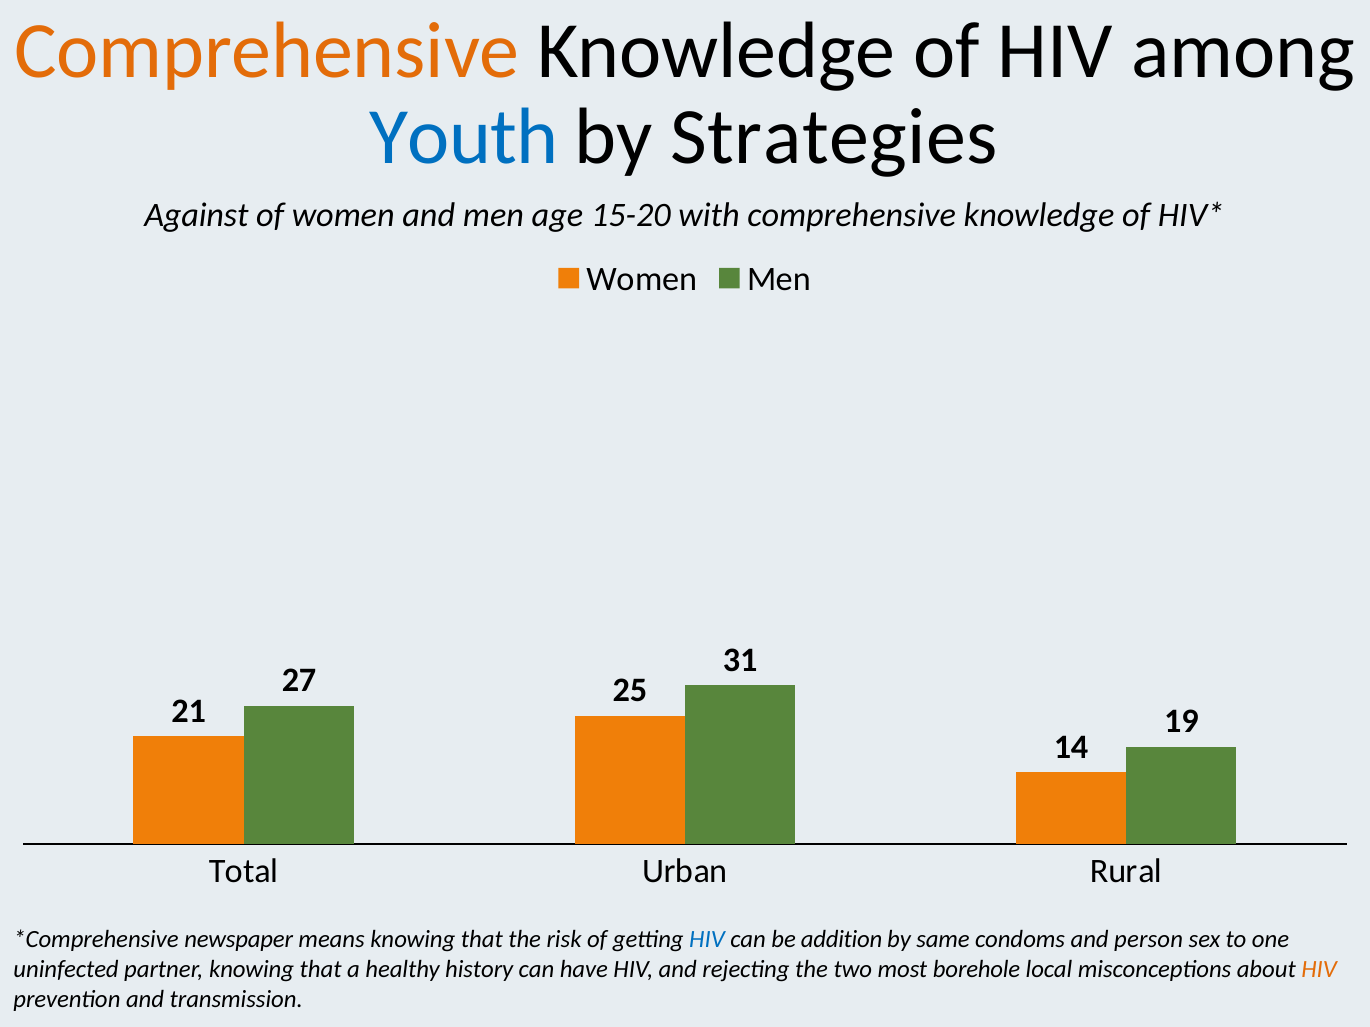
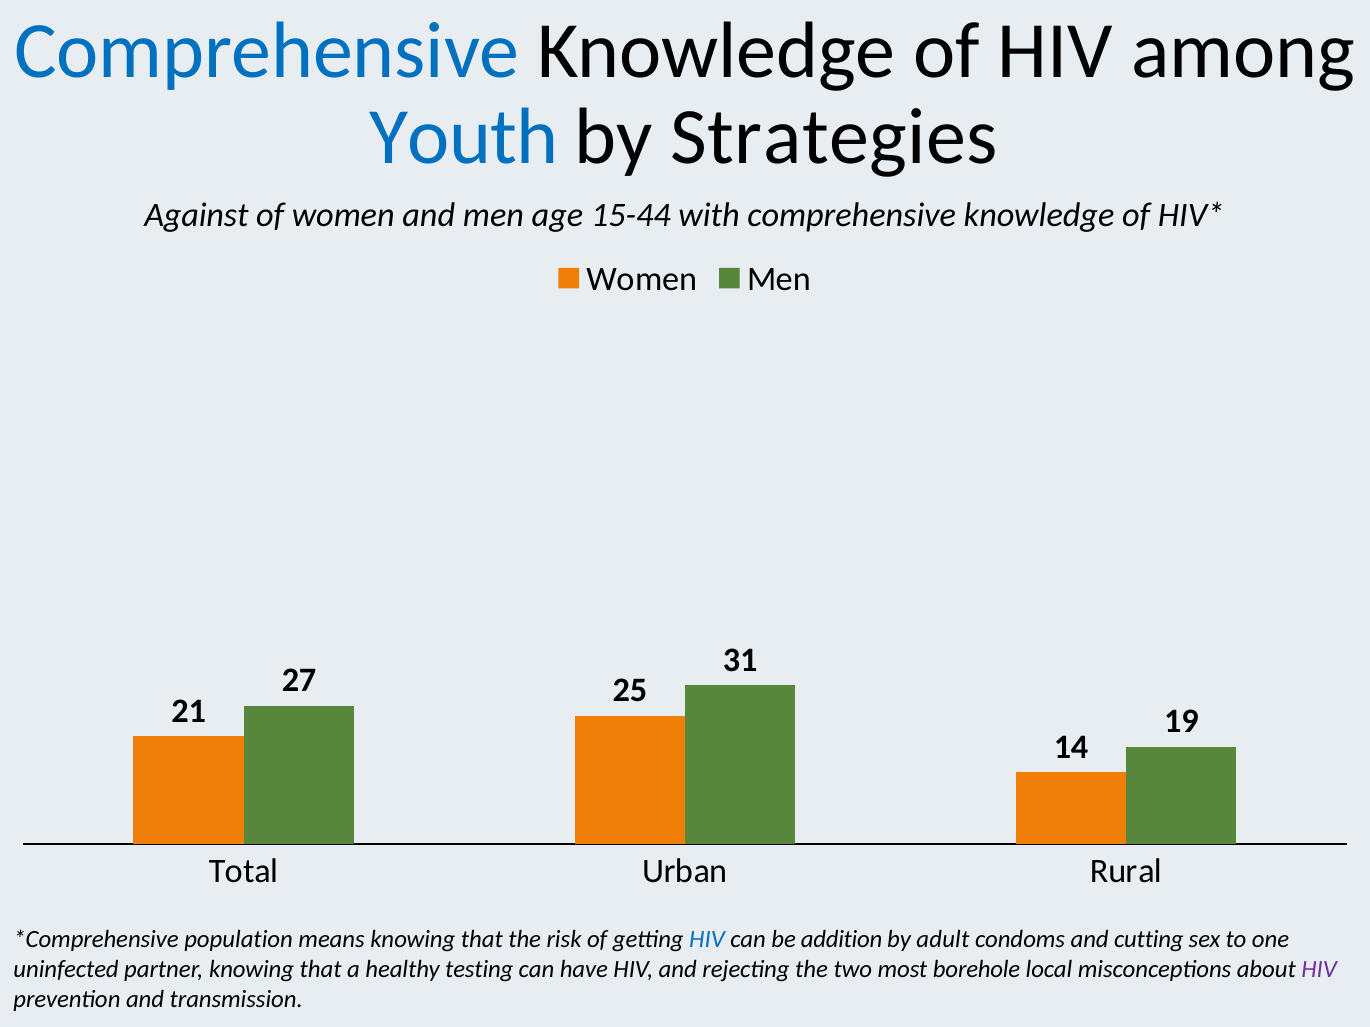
Comprehensive at (267, 51) colour: orange -> blue
15-20: 15-20 -> 15-44
newspaper: newspaper -> population
same: same -> adult
person: person -> cutting
history: history -> testing
HIV at (1319, 970) colour: orange -> purple
